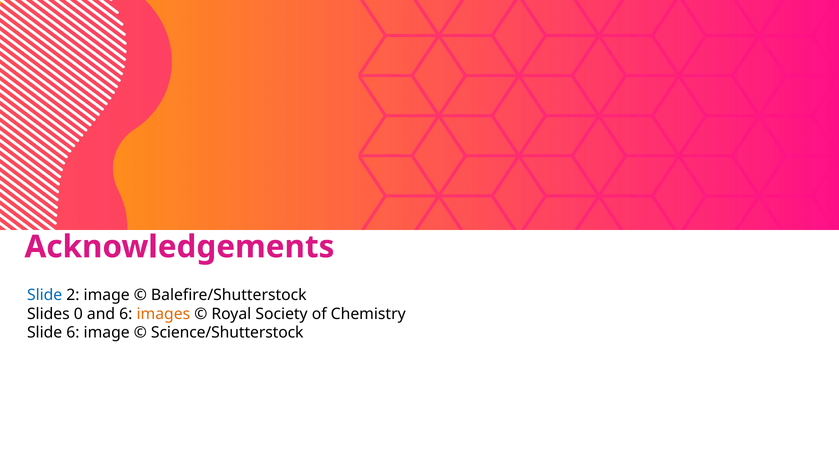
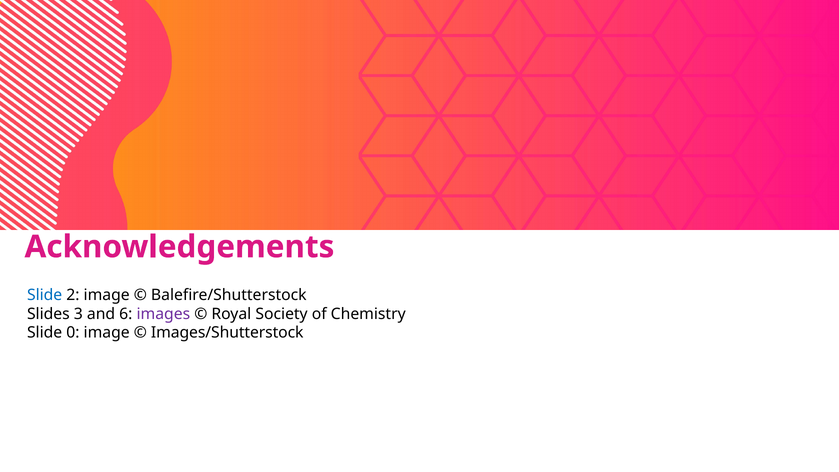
0: 0 -> 3
images colour: orange -> purple
Slide 6: 6 -> 0
Science/Shutterstock: Science/Shutterstock -> Images/Shutterstock
